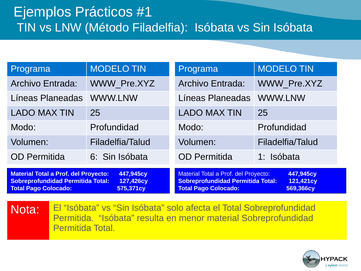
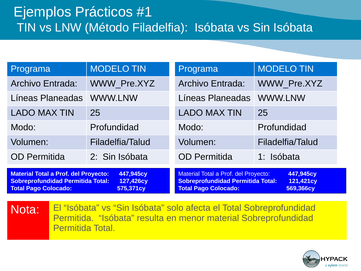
6: 6 -> 2
